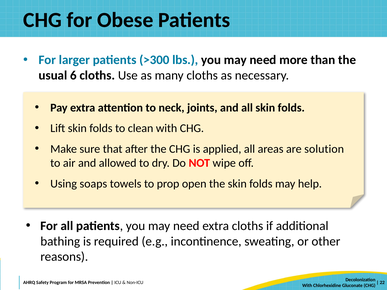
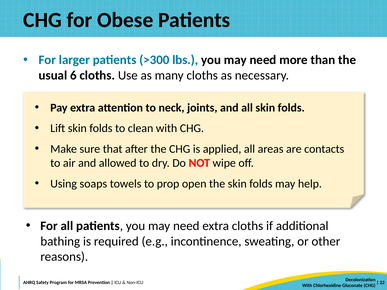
solution: solution -> contacts
